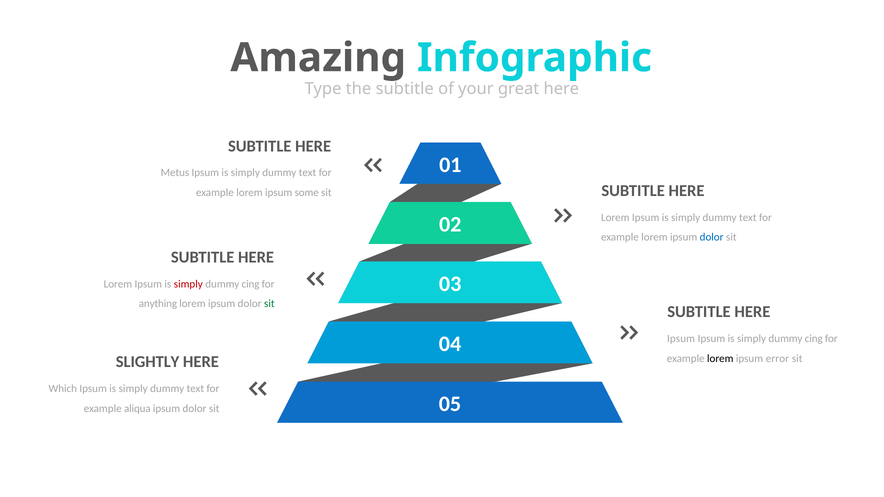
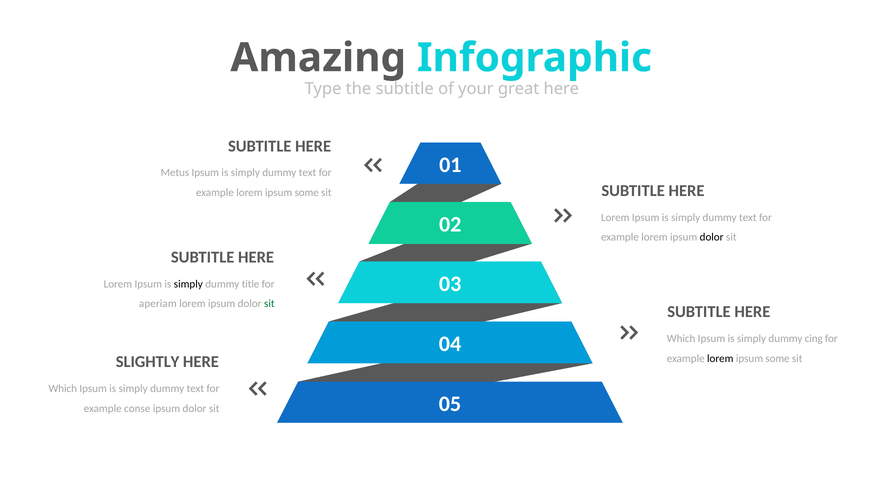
dolor at (712, 237) colour: blue -> black
simply at (188, 284) colour: red -> black
cing at (251, 284): cing -> title
anything: anything -> aperiam
Ipsum at (681, 339): Ipsum -> Which
error at (777, 359): error -> some
aliqua: aliqua -> conse
